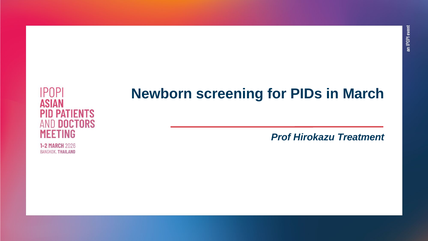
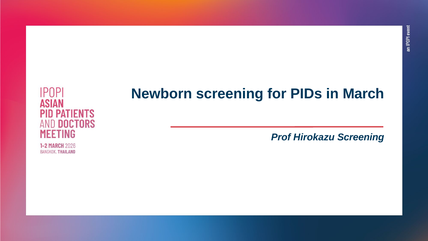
Hirokazu Treatment: Treatment -> Screening
